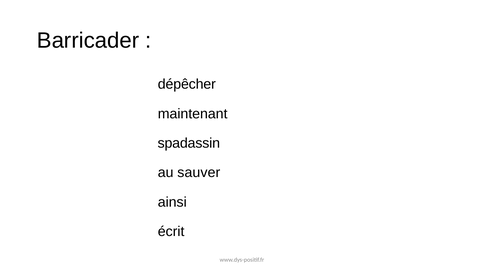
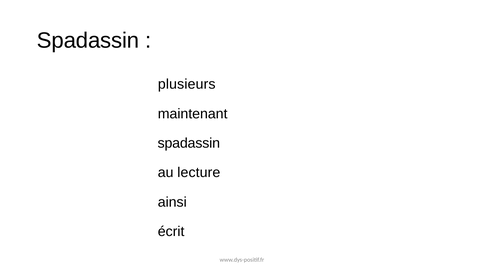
Barricader at (88, 41): Barricader -> Spadassin
dépêcher: dépêcher -> plusieurs
sauver: sauver -> lecture
